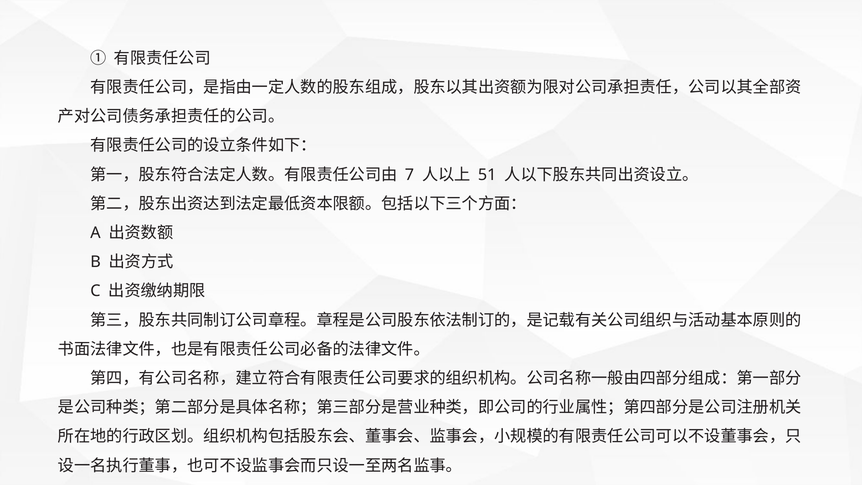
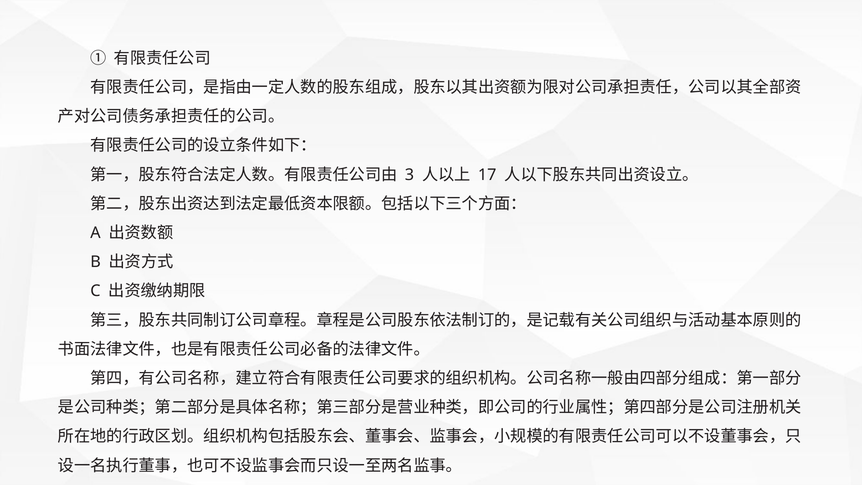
7: 7 -> 3
51: 51 -> 17
